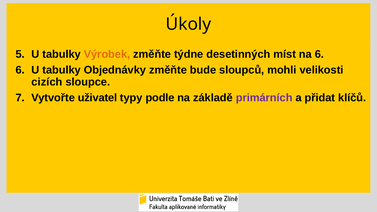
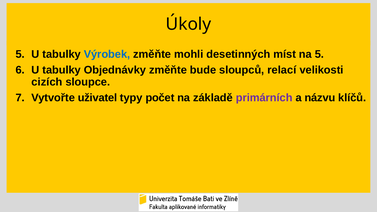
Výrobek colour: orange -> blue
týdne: týdne -> mohli
na 6: 6 -> 5
mohli: mohli -> relací
podle: podle -> počet
přidat: přidat -> názvu
